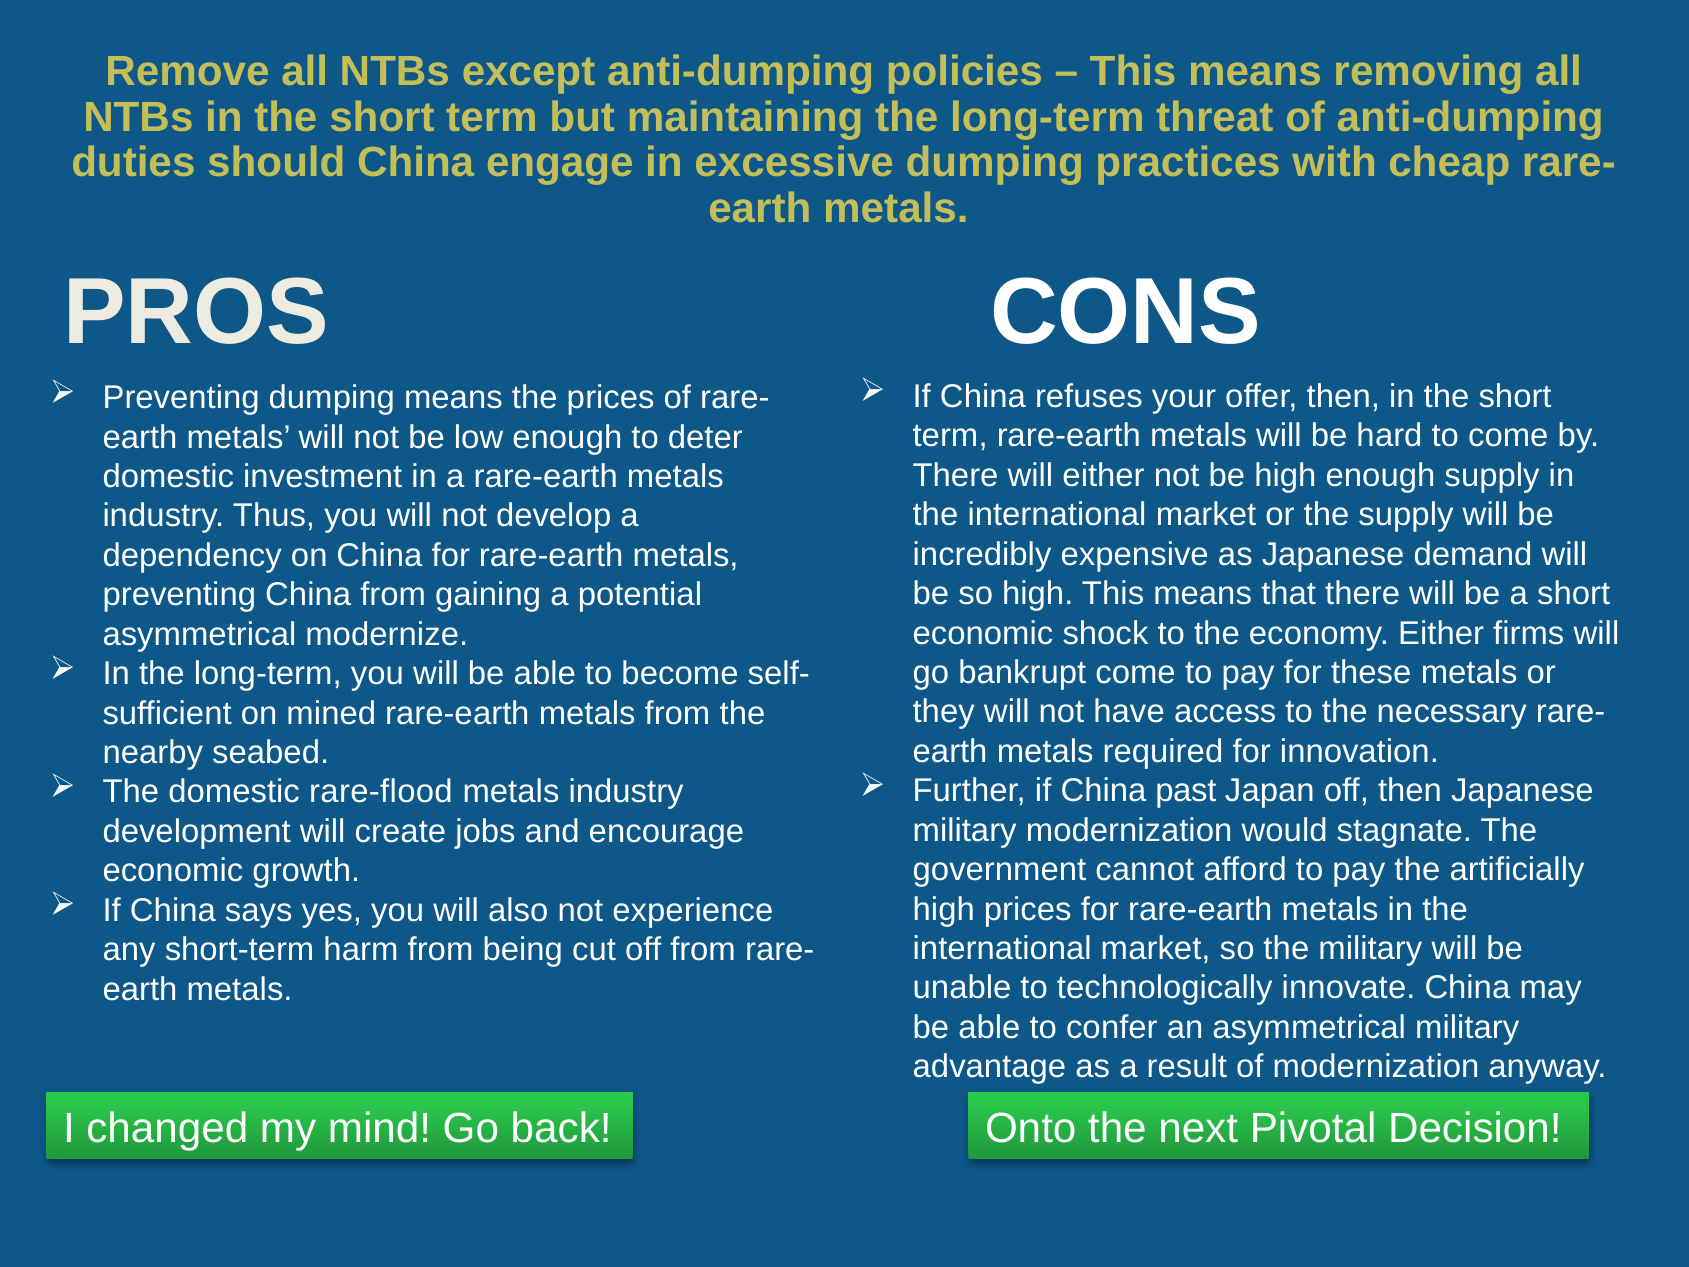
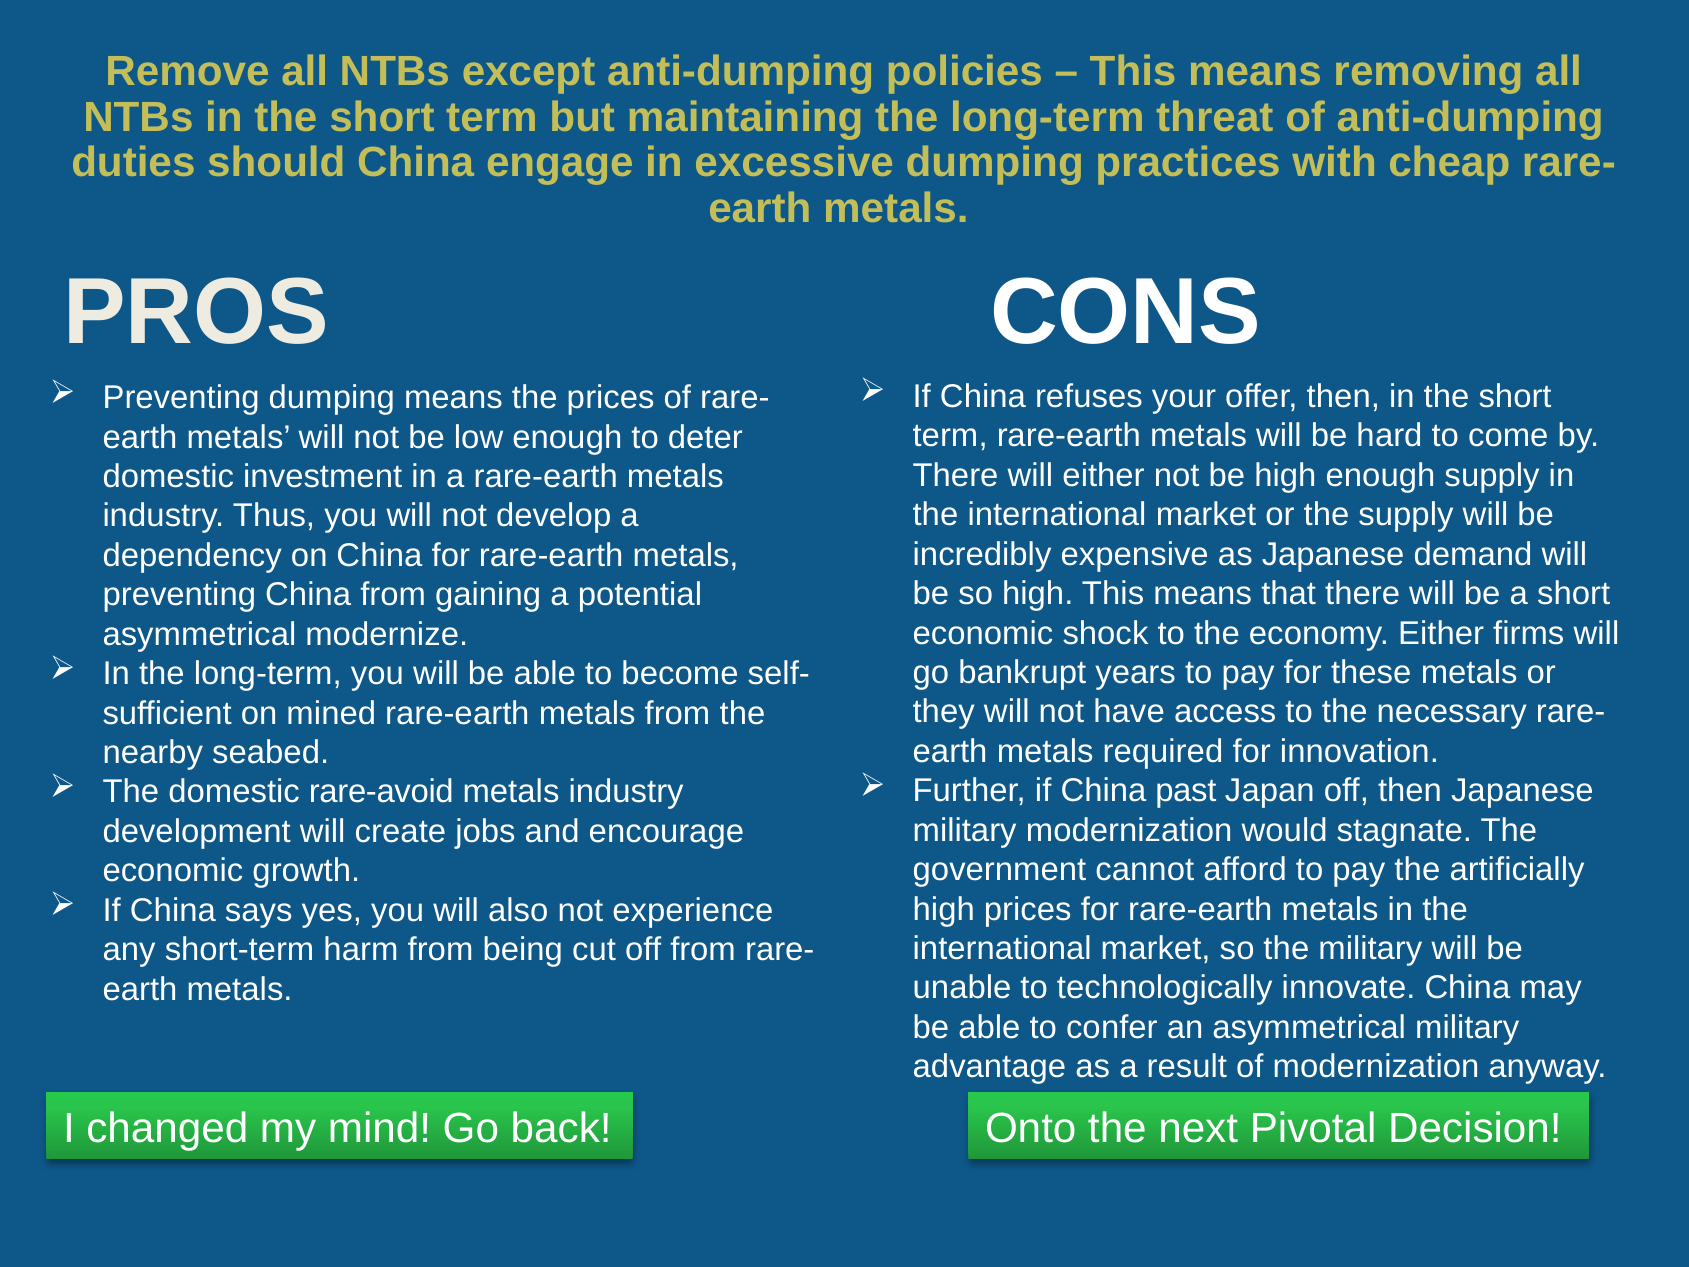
bankrupt come: come -> years
rare-flood: rare-flood -> rare-avoid
